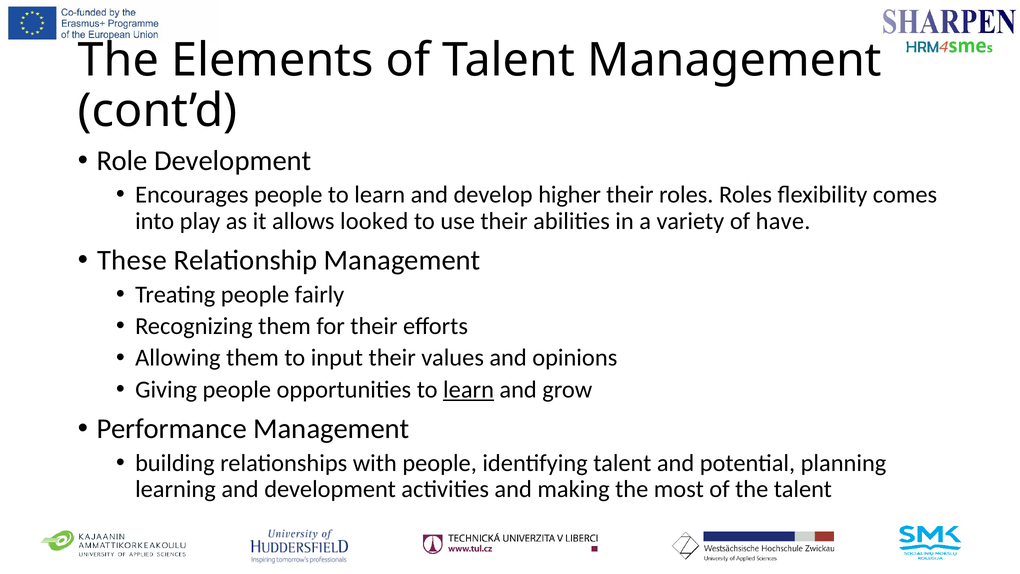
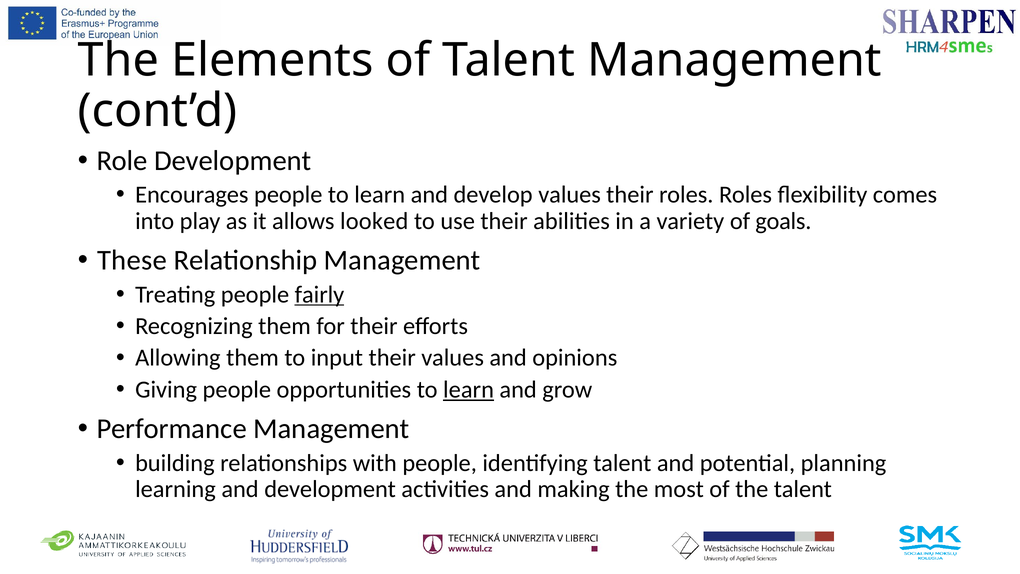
develop higher: higher -> values
have: have -> goals
fairly underline: none -> present
